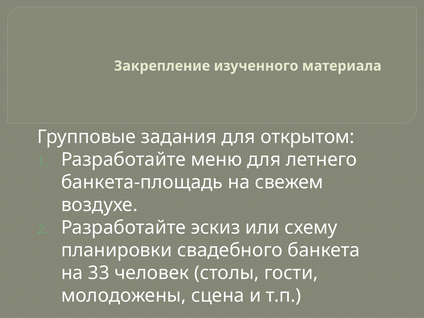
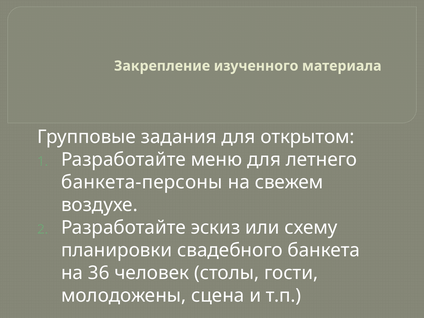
банкета-площадь: банкета-площадь -> банкета-персоны
33: 33 -> 36
